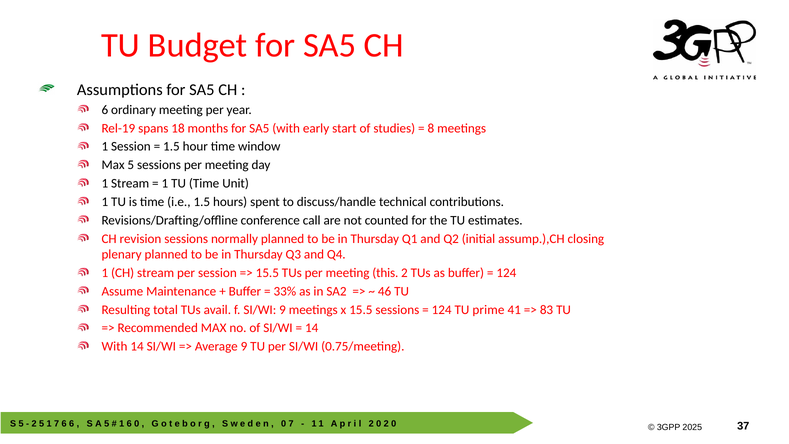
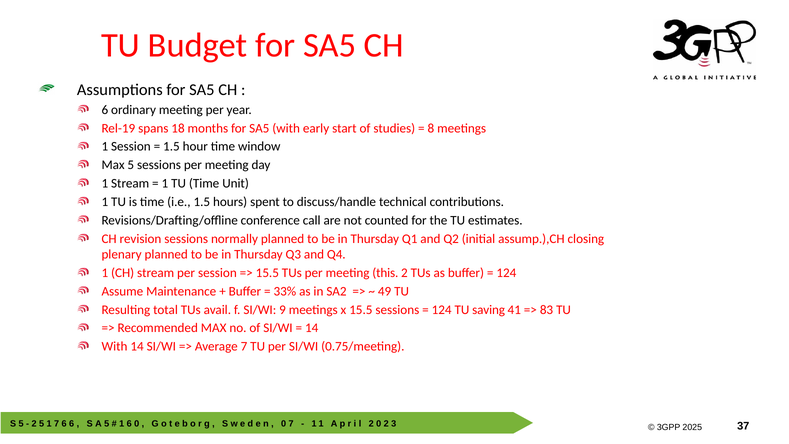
46: 46 -> 49
prime: prime -> saving
Average 9: 9 -> 7
0 at (394, 424): 0 -> 3
